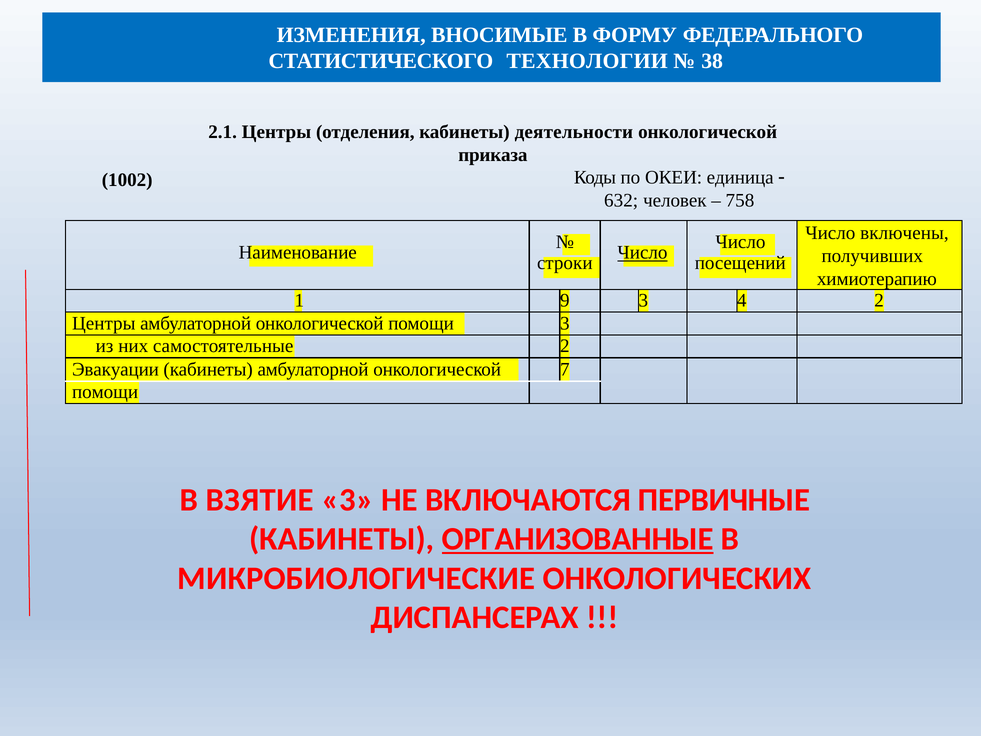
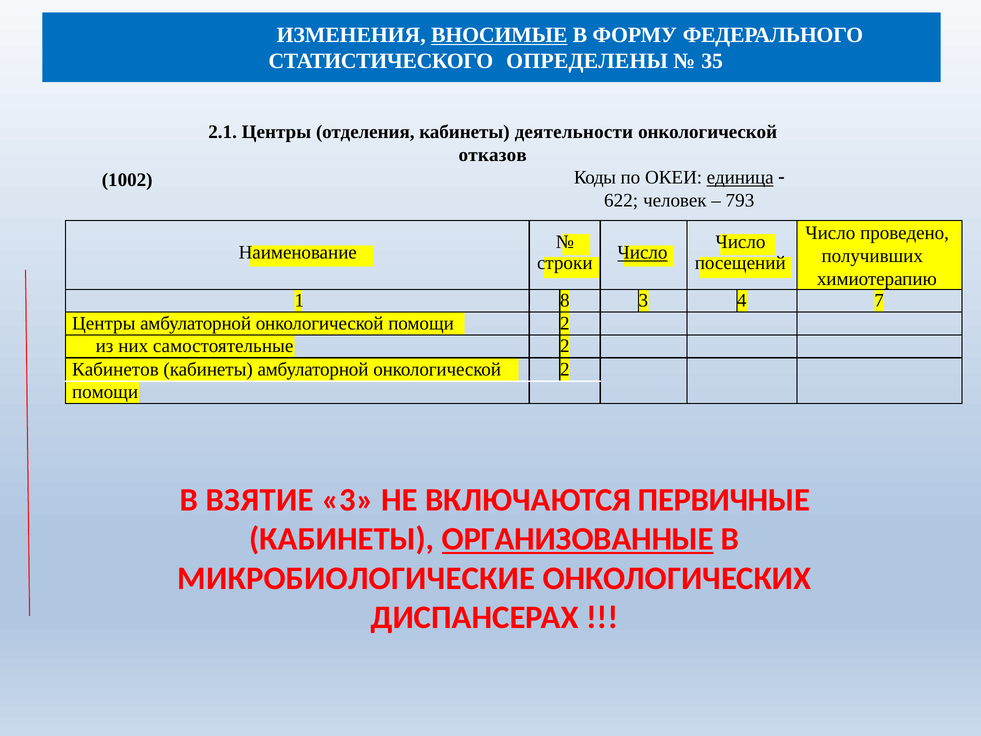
ВНОСИМЫЕ underline: none -> present
ТЕХНОЛОГИИ: ТЕХНОЛОГИИ -> ОПРЕДЕЛЕНЫ
38: 38 -> 35
приказа: приказа -> отказов
единица underline: none -> present
632: 632 -> 622
758: 758 -> 793
включены: включены -> проведено
9: 9 -> 8
4 2: 2 -> 7
помощи 3: 3 -> 2
Эвакуации: Эвакуации -> Кабинетов
онкологической 7: 7 -> 2
